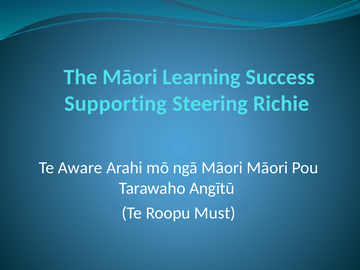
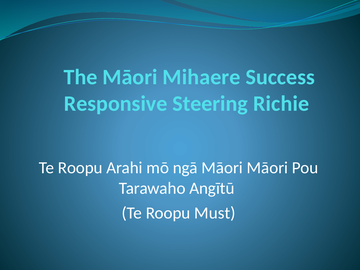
Learning: Learning -> Mihaere
Supporting: Supporting -> Responsive
Aware at (80, 168): Aware -> Roopu
